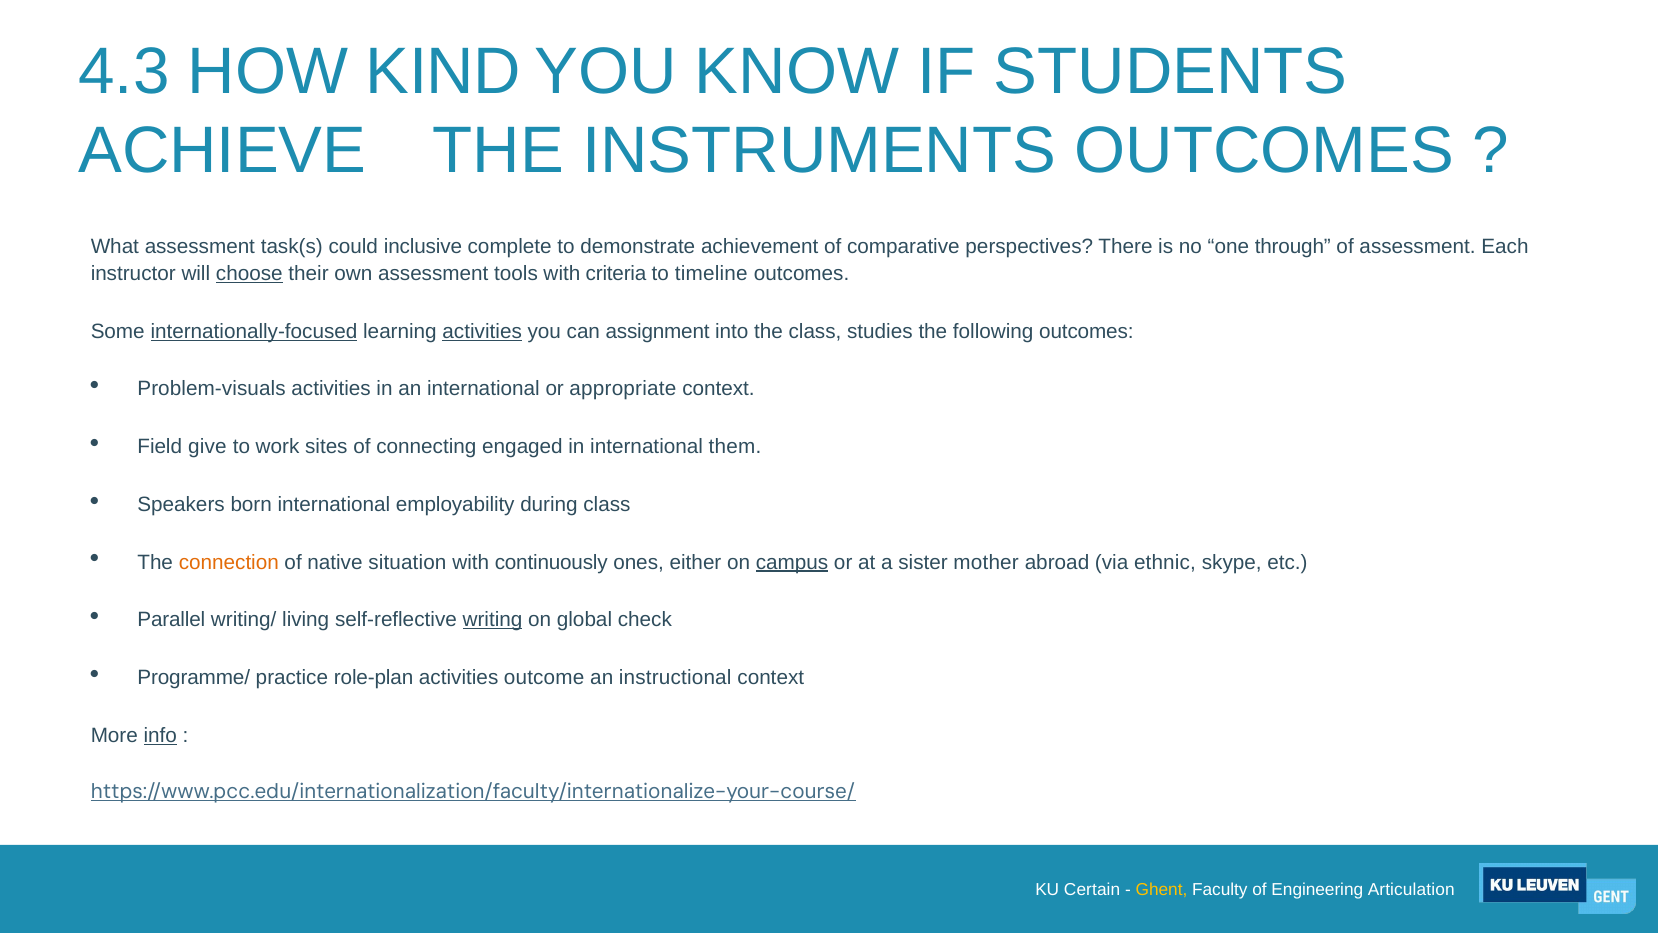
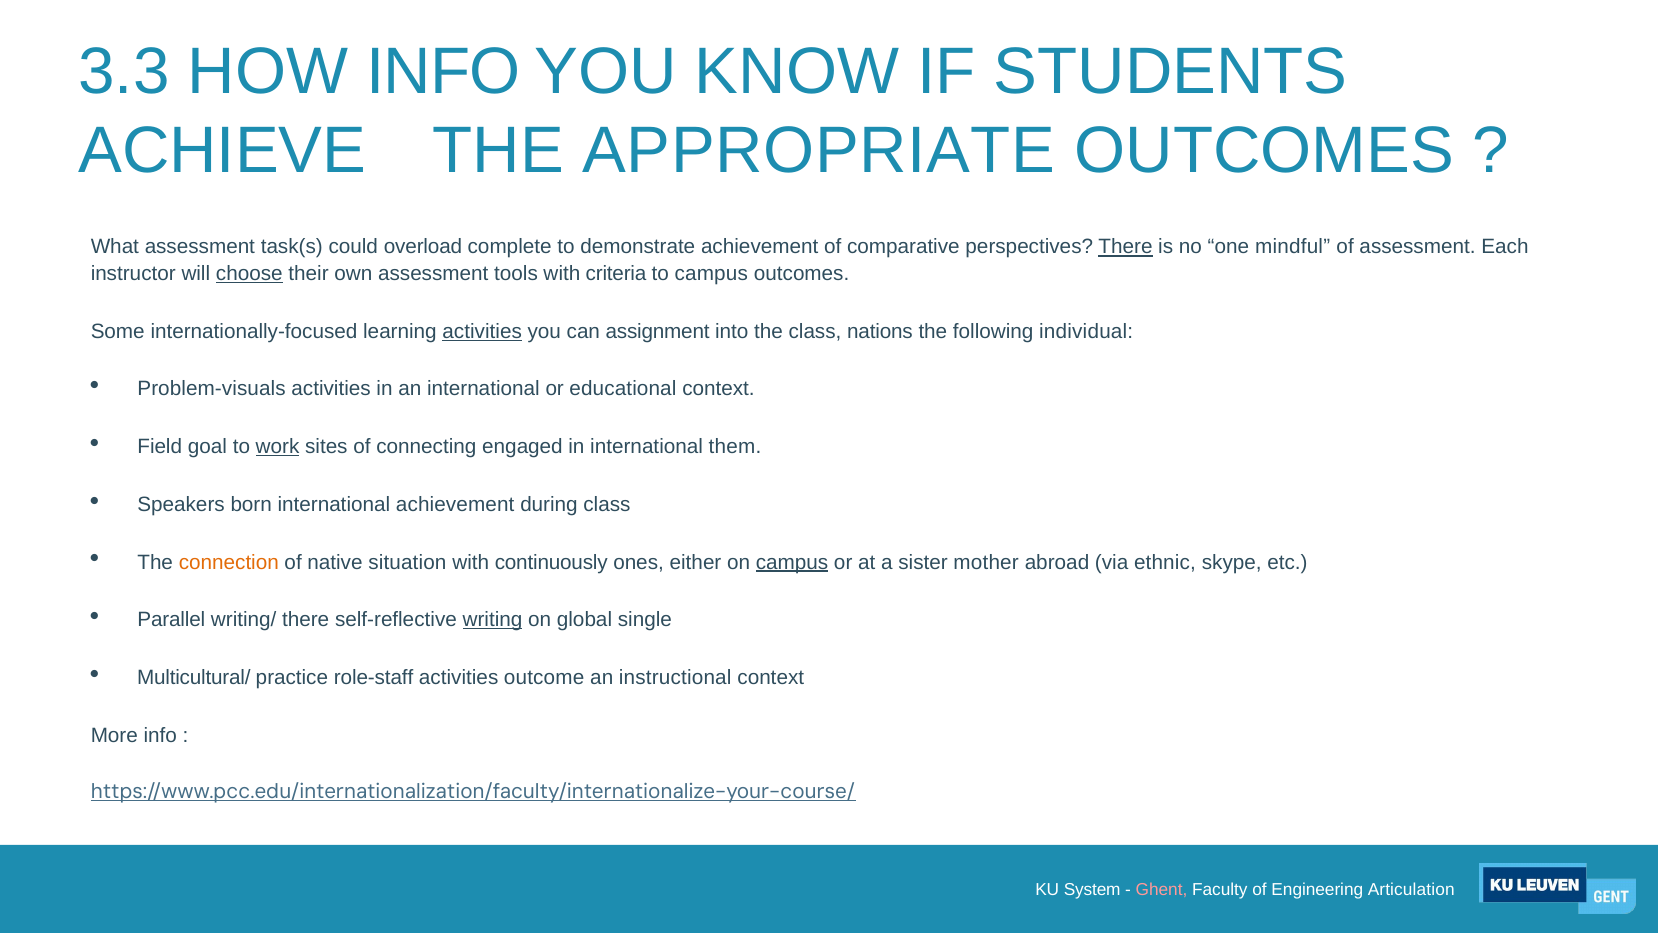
4.3: 4.3 -> 3.3
HOW KIND: KIND -> INFO
INSTRUMENTS: INSTRUMENTS -> APPROPRIATE
inclusive: inclusive -> overload
There at (1125, 247) underline: none -> present
through: through -> mindful
to timeline: timeline -> campus
internationally-focused underline: present -> none
studies: studies -> nations
following outcomes: outcomes -> individual
appropriate: appropriate -> educational
give: give -> goal
work underline: none -> present
international employability: employability -> achievement
writing/ living: living -> there
check: check -> single
Programme/: Programme/ -> Multicultural/
role-plan: role-plan -> role-staff
info at (160, 735) underline: present -> none
Certain: Certain -> System
Ghent colour: yellow -> pink
